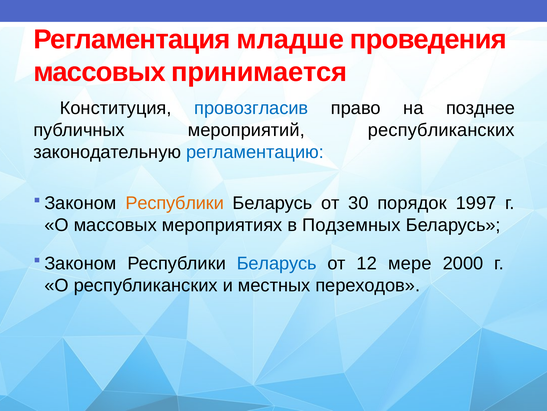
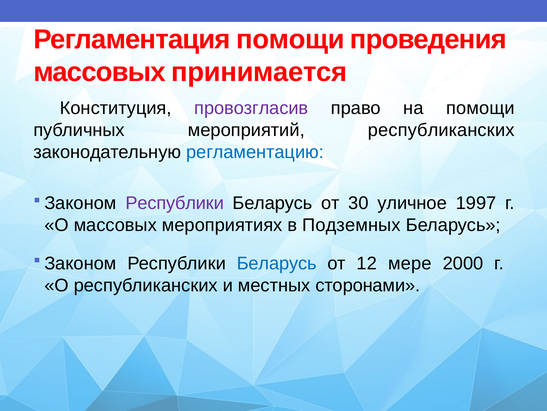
Регламентация младше: младше -> помощи
провозгласив colour: blue -> purple
на позднее: позднее -> помощи
Республики at (175, 203) colour: orange -> purple
порядок: порядок -> уличное
переходов: переходов -> сторонами
